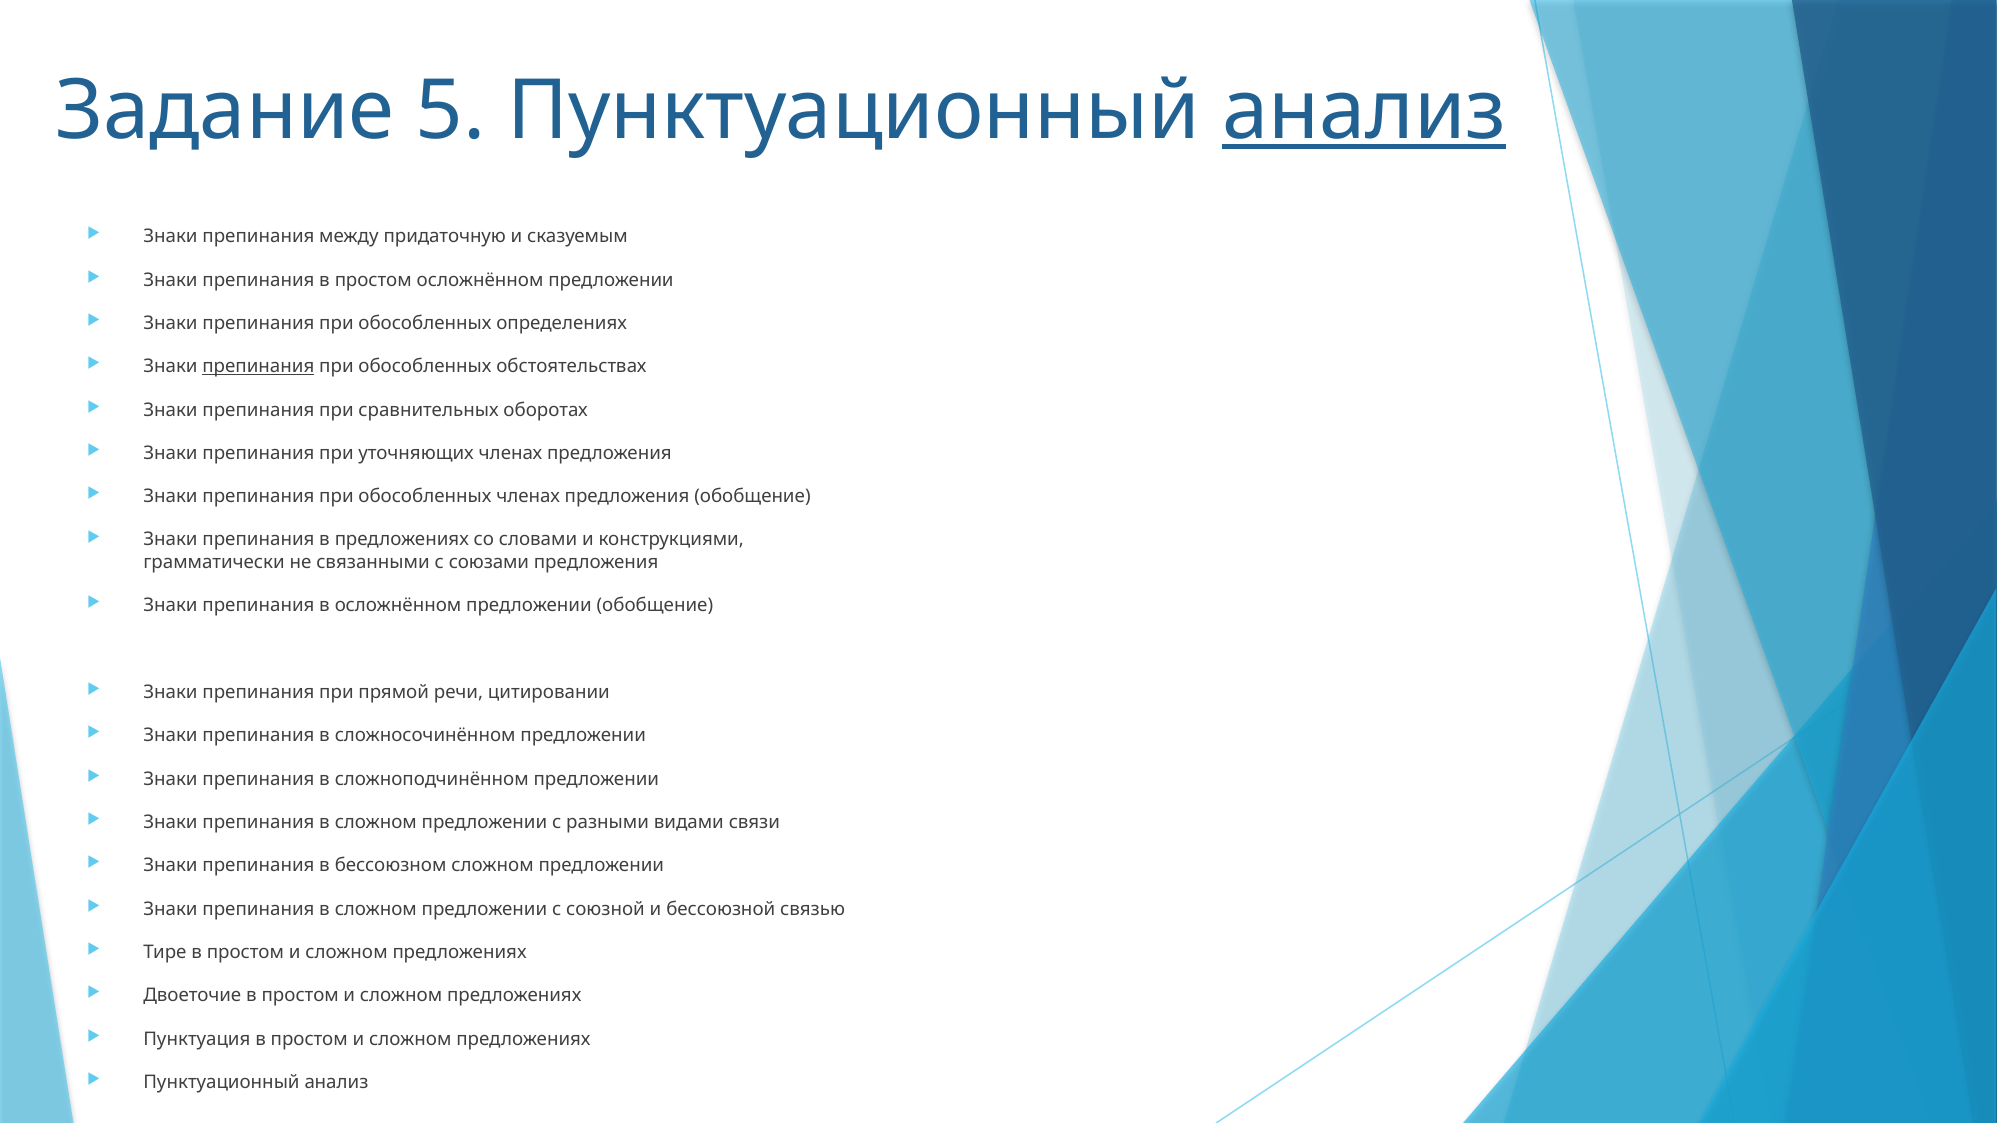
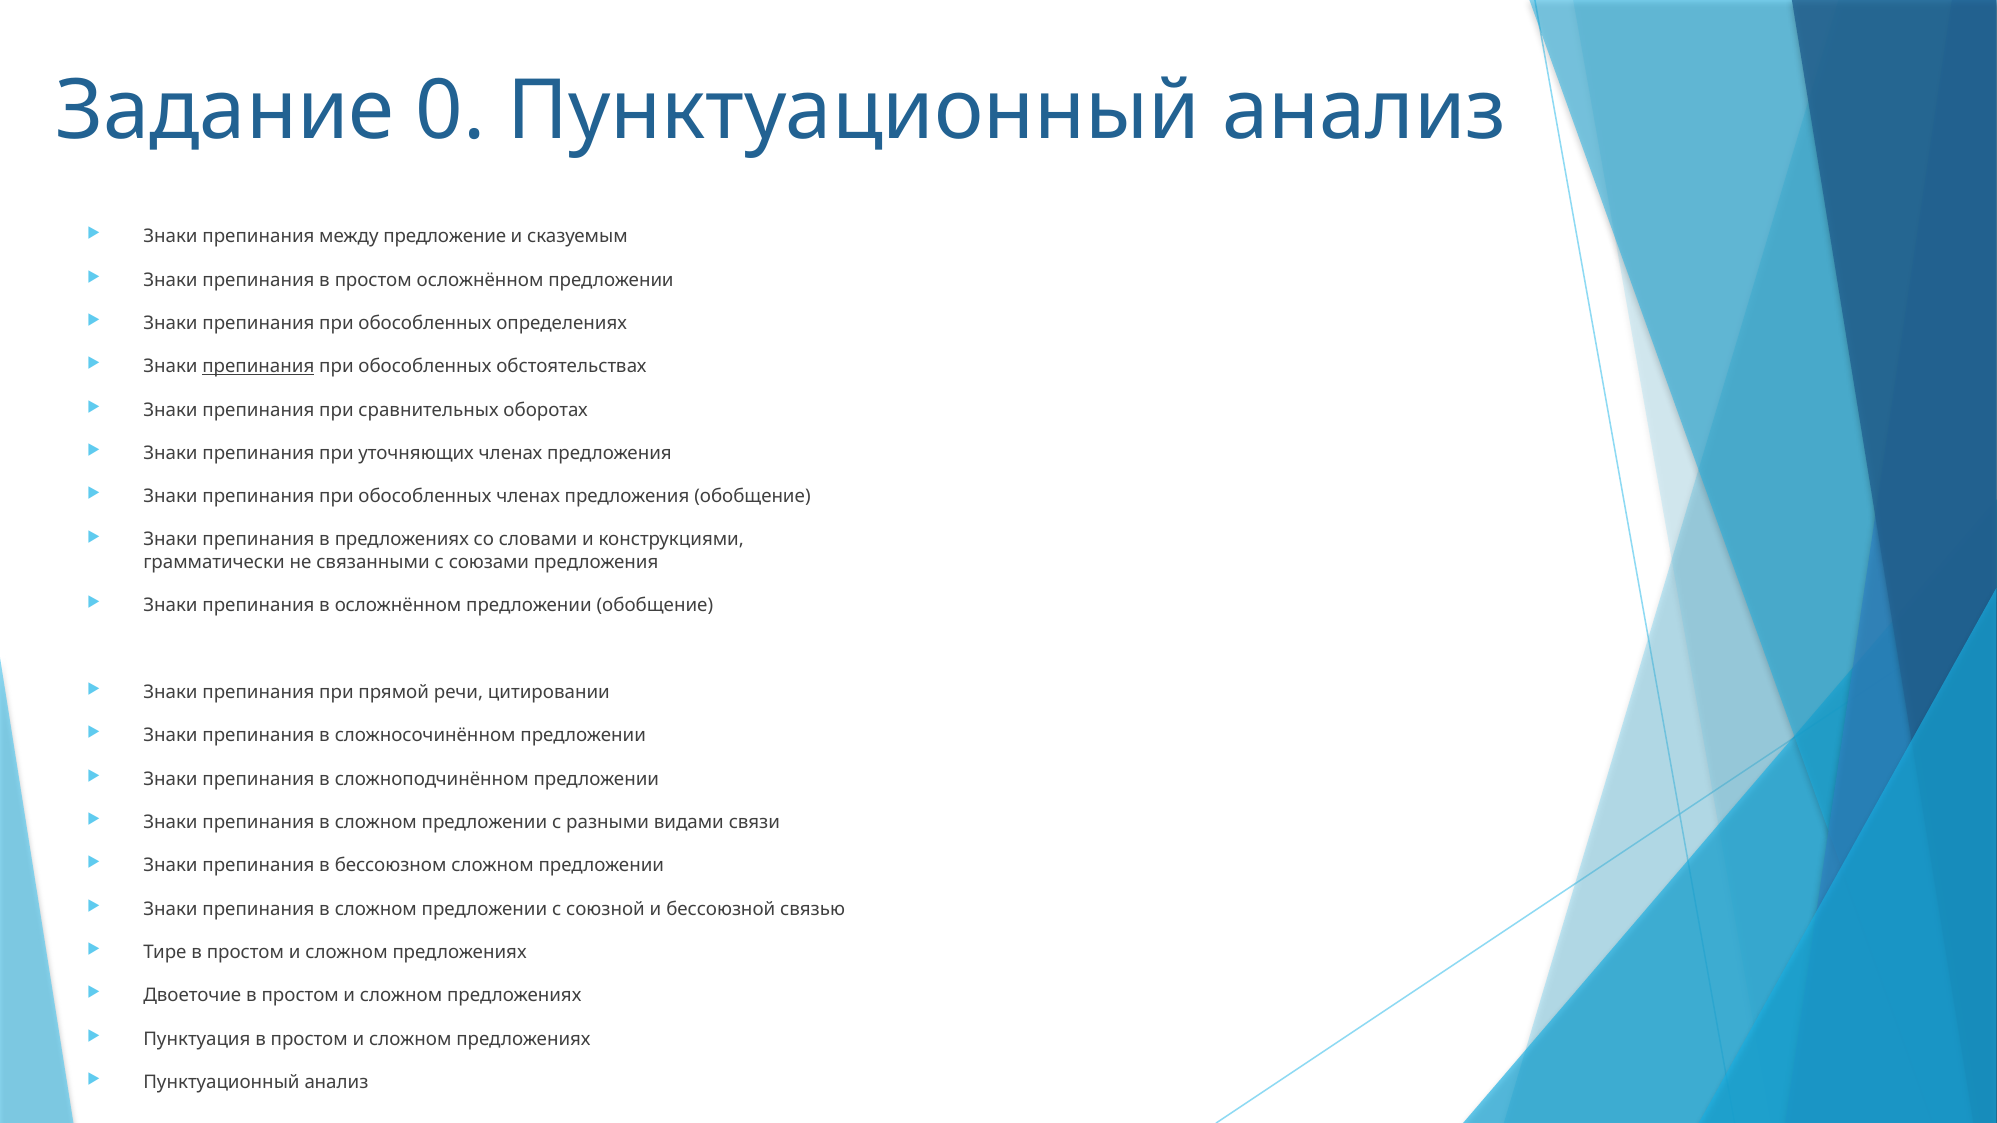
5: 5 -> 0
анализ at (1364, 111) underline: present -> none
придаточную: придаточную -> предложение
